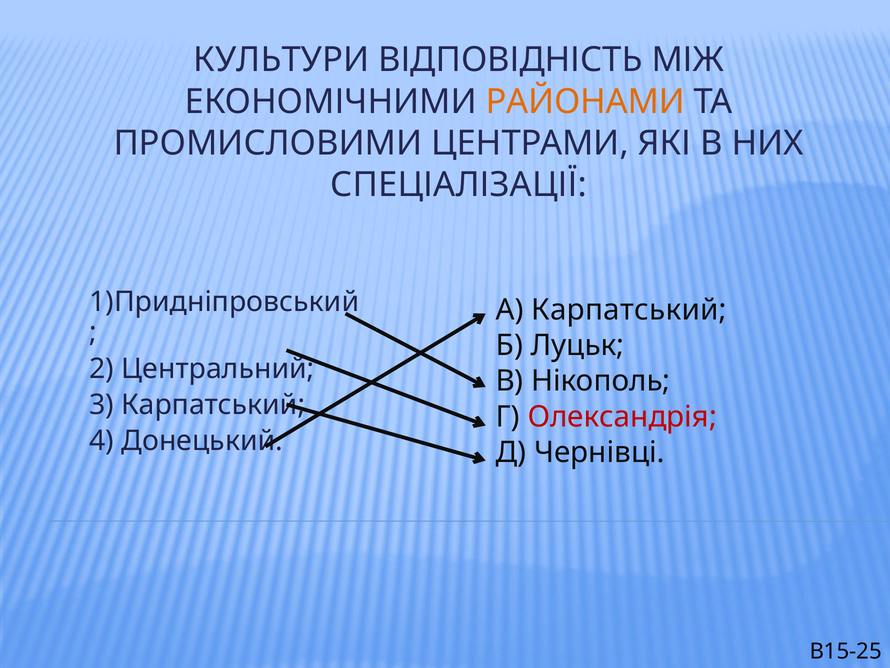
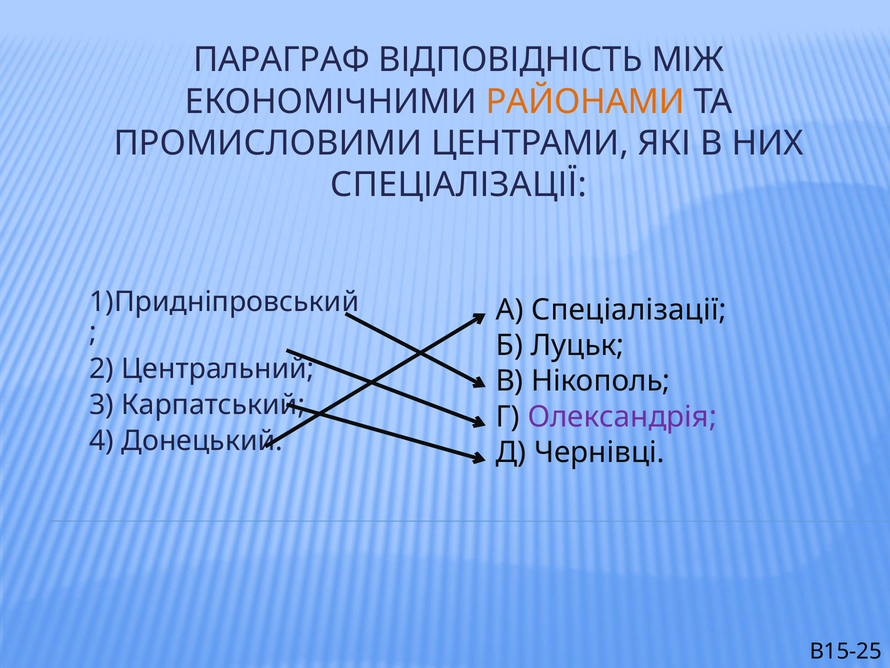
КУЛЬТУРИ: КУЛЬТУРИ -> ПАРАГРАФ
А Карпатський: Карпатський -> Спеціалізації
Олександрія colour: red -> purple
